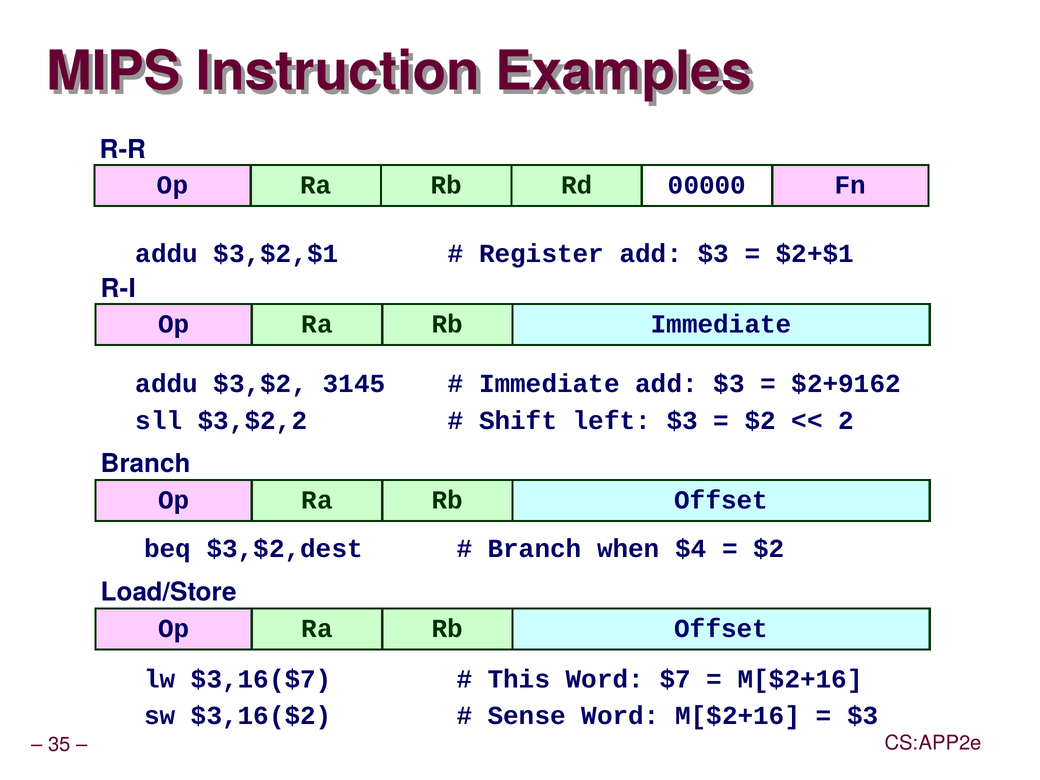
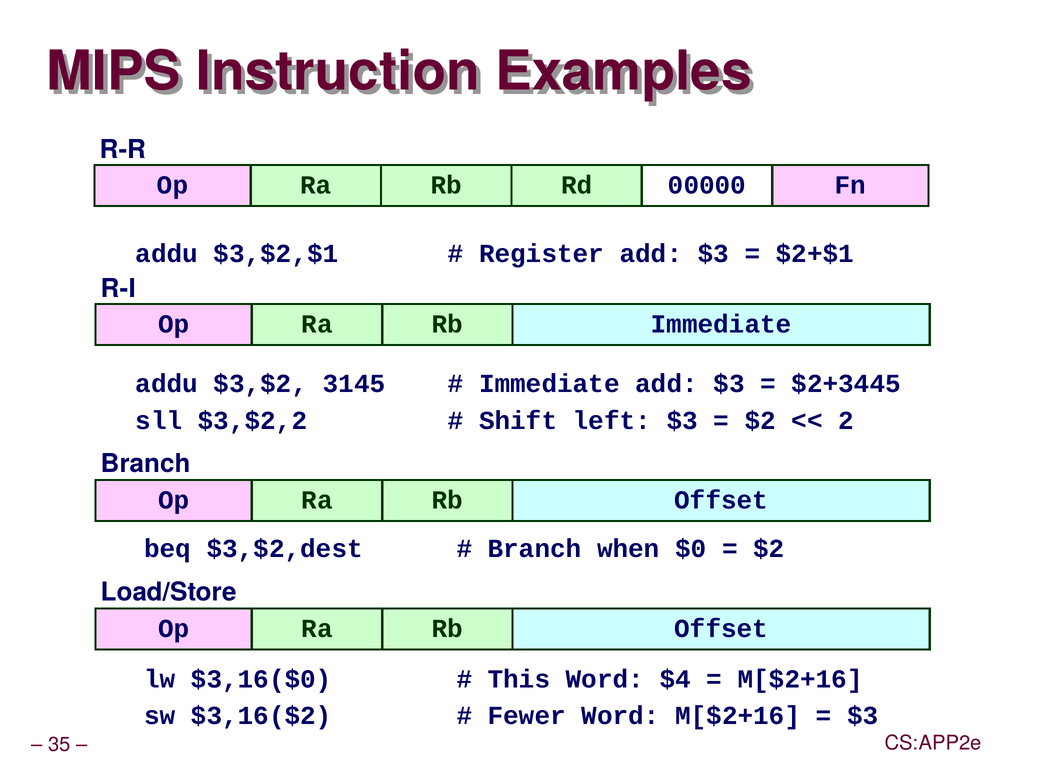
$2+9162: $2+9162 -> $2+3445
$4: $4 -> $0
$3,16($7: $3,16($7 -> $3,16($0
$7: $7 -> $4
Sense: Sense -> Fewer
